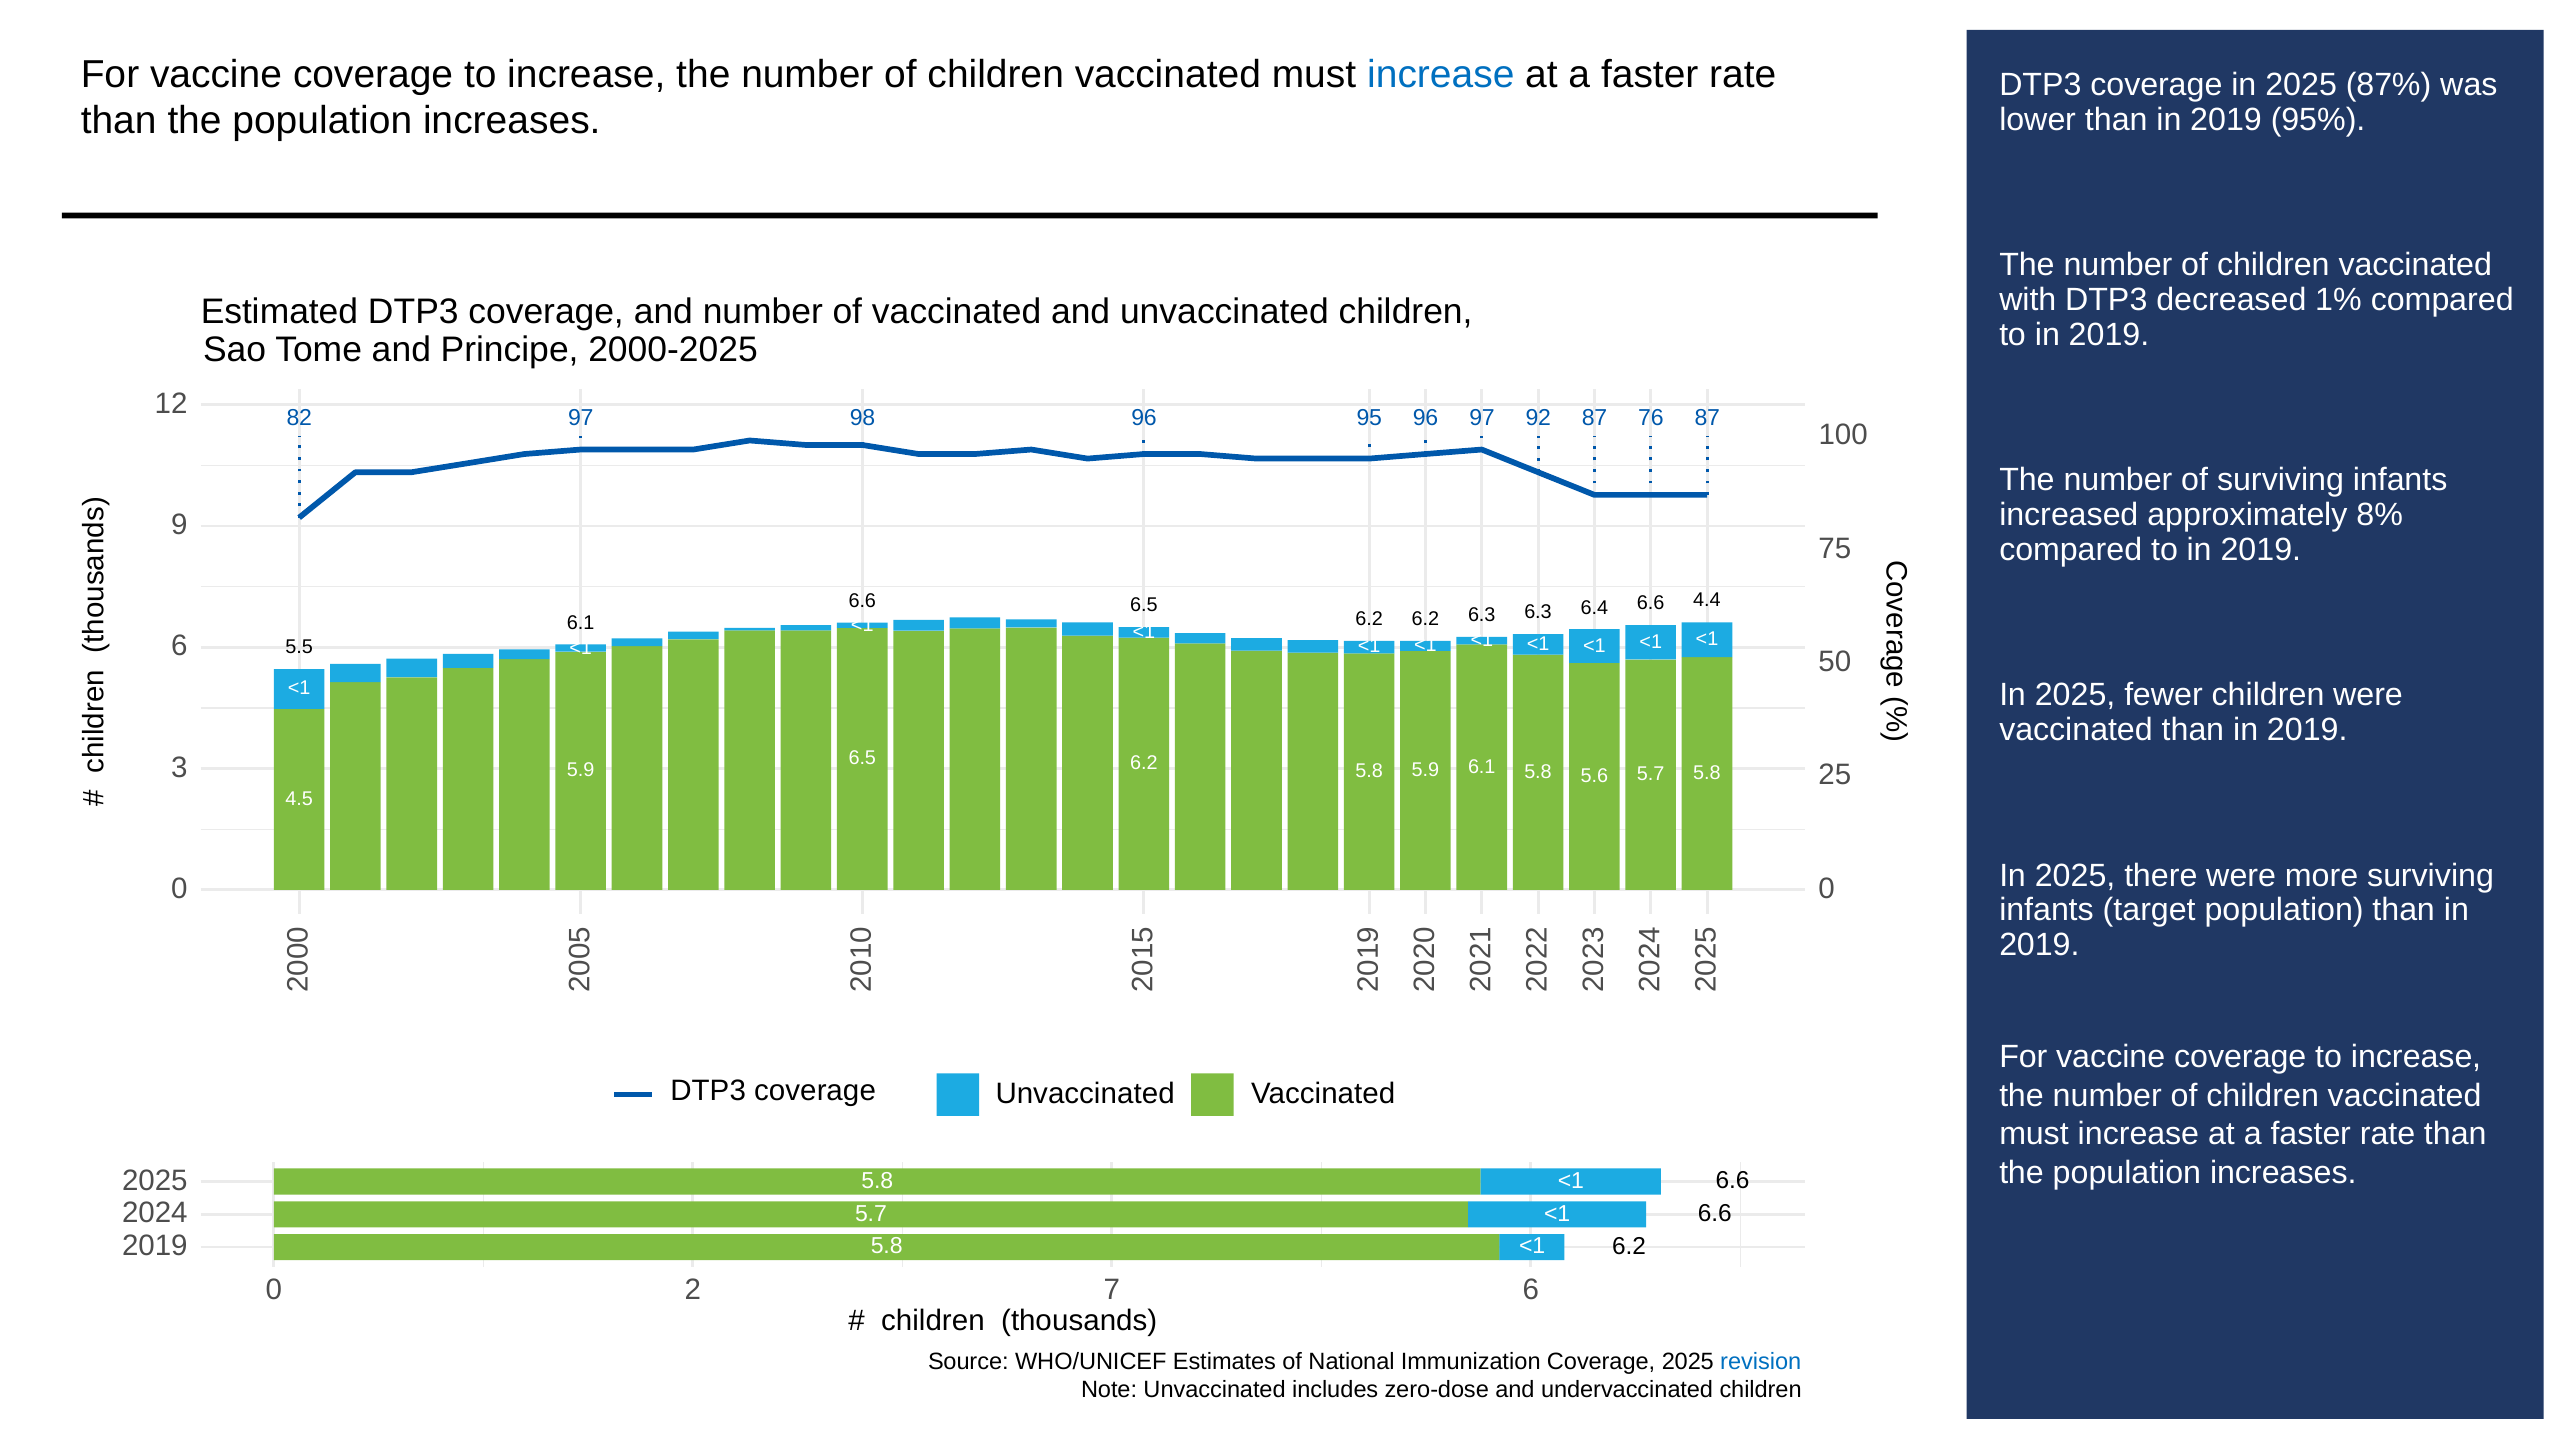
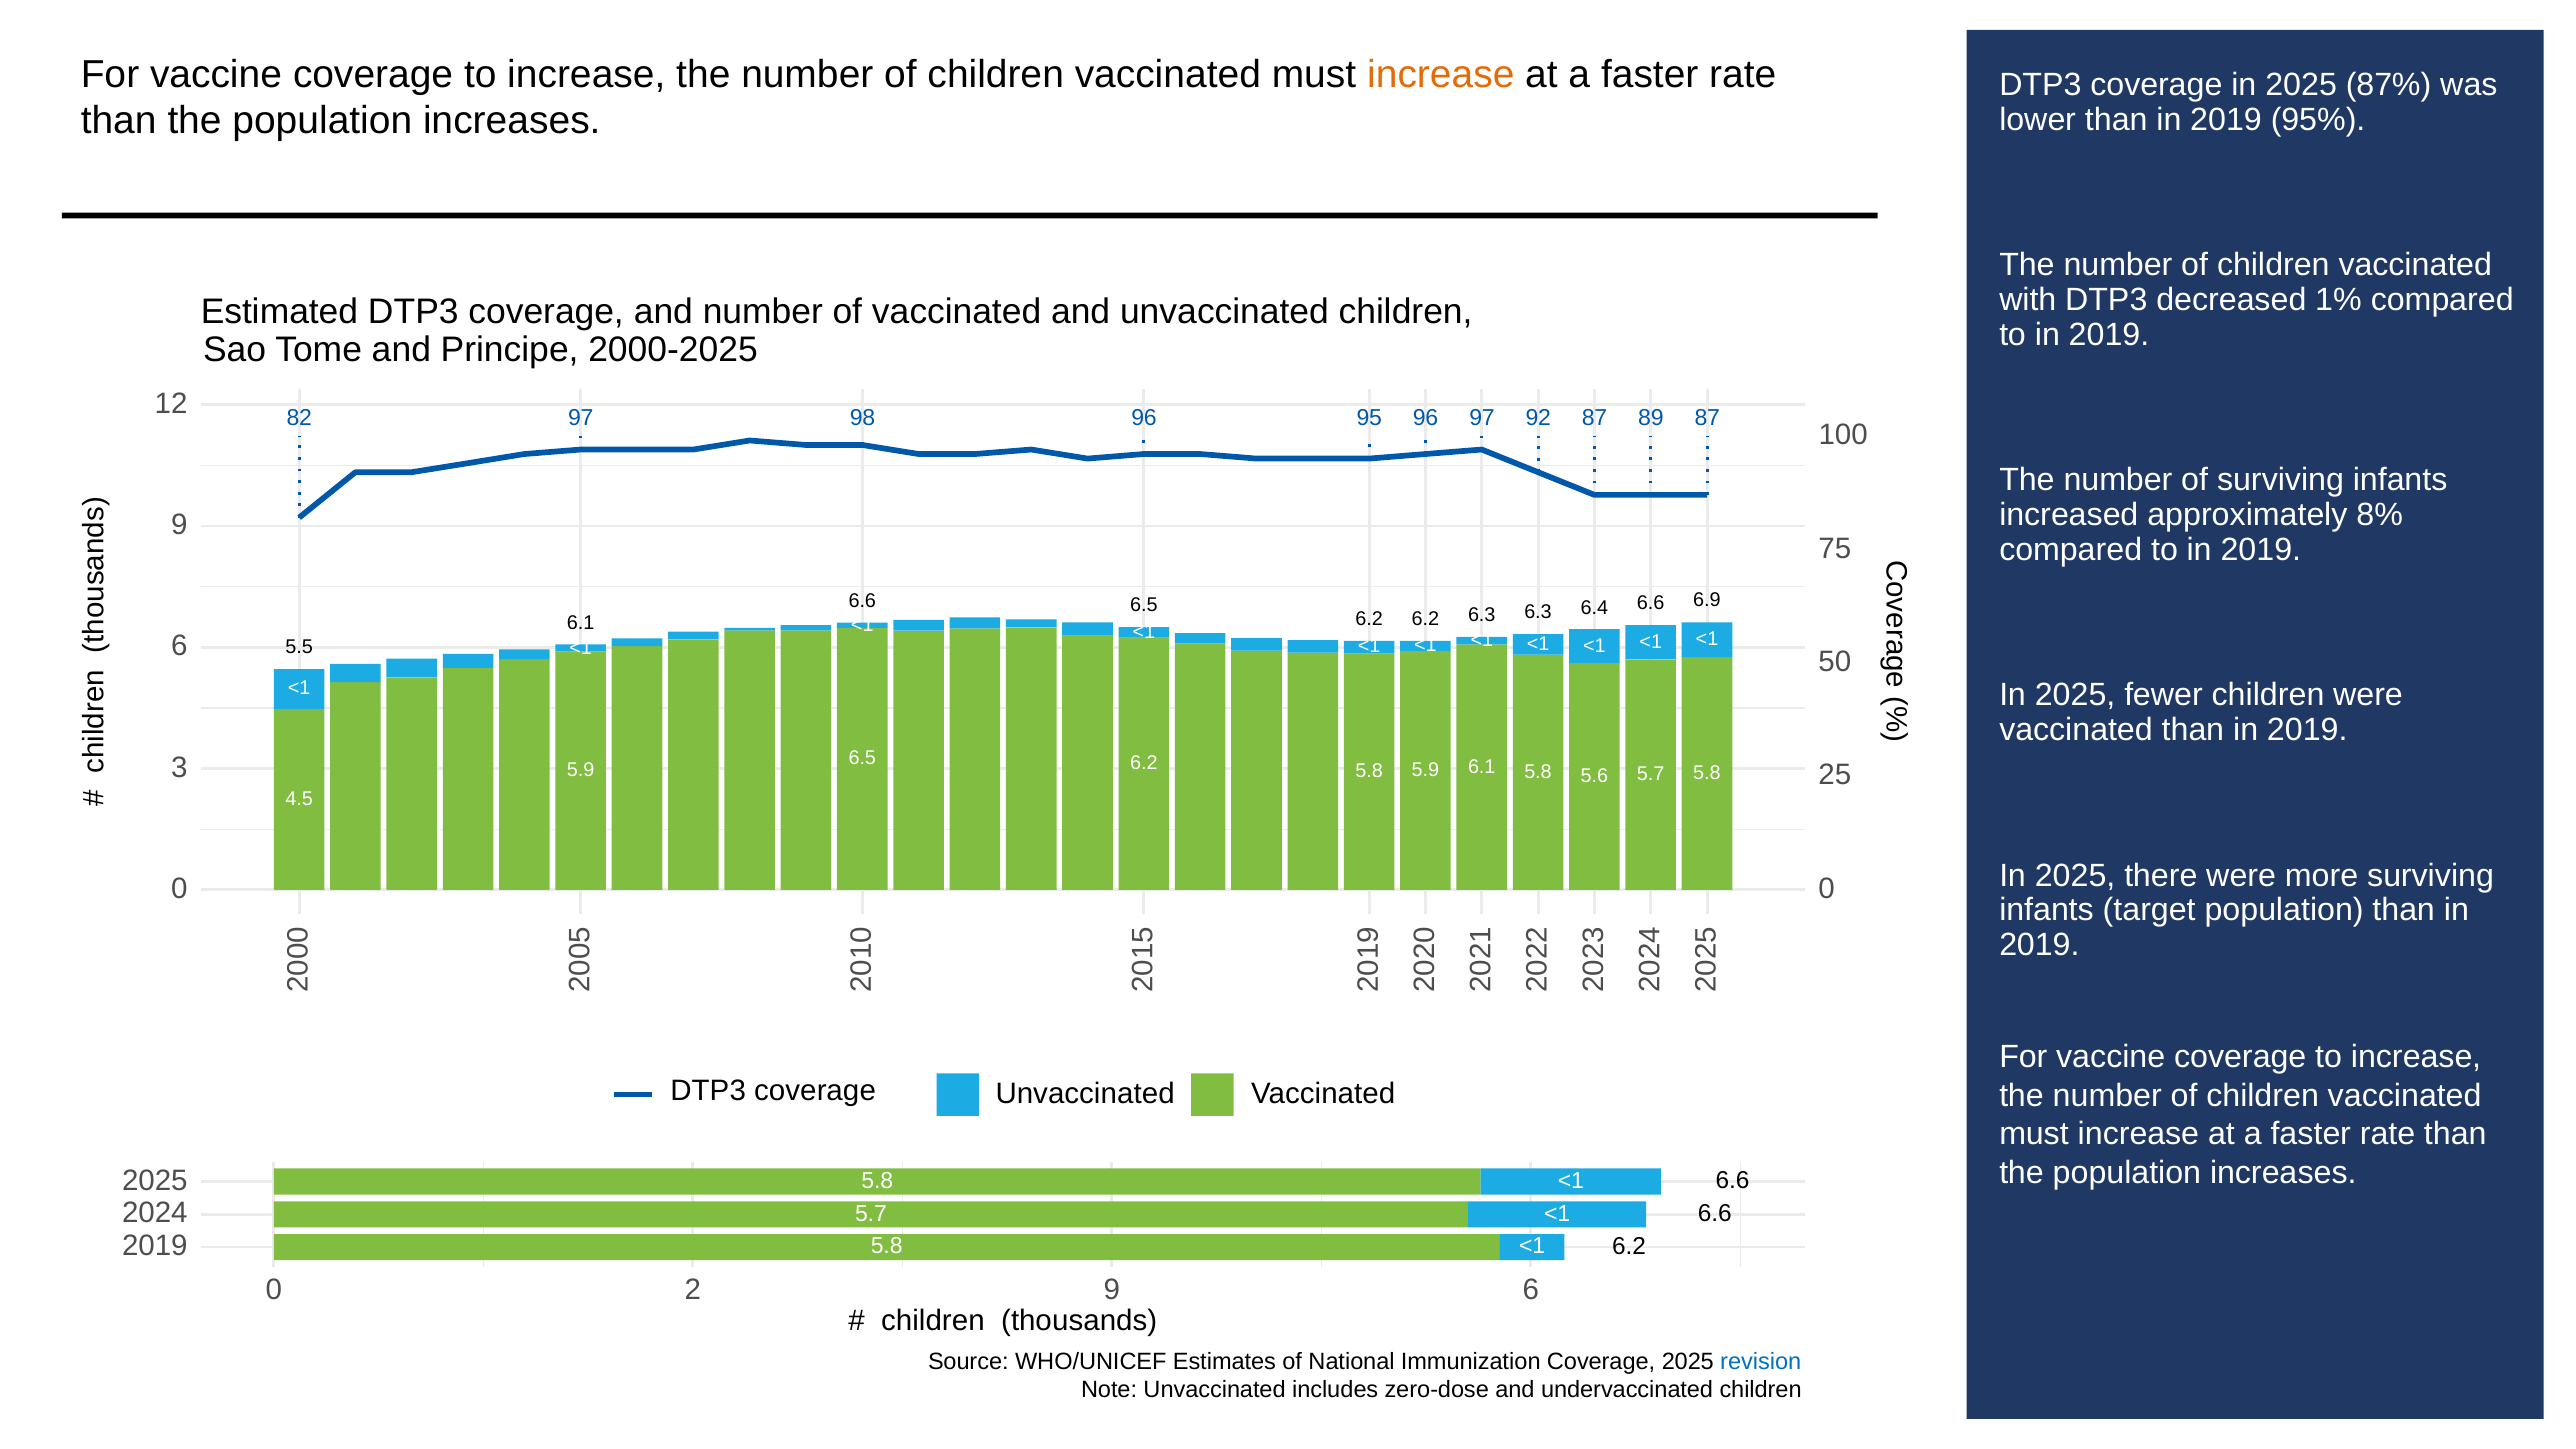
increase at (1441, 74) colour: blue -> orange
76: 76 -> 89
4.4: 4.4 -> 6.9
2 7: 7 -> 9
